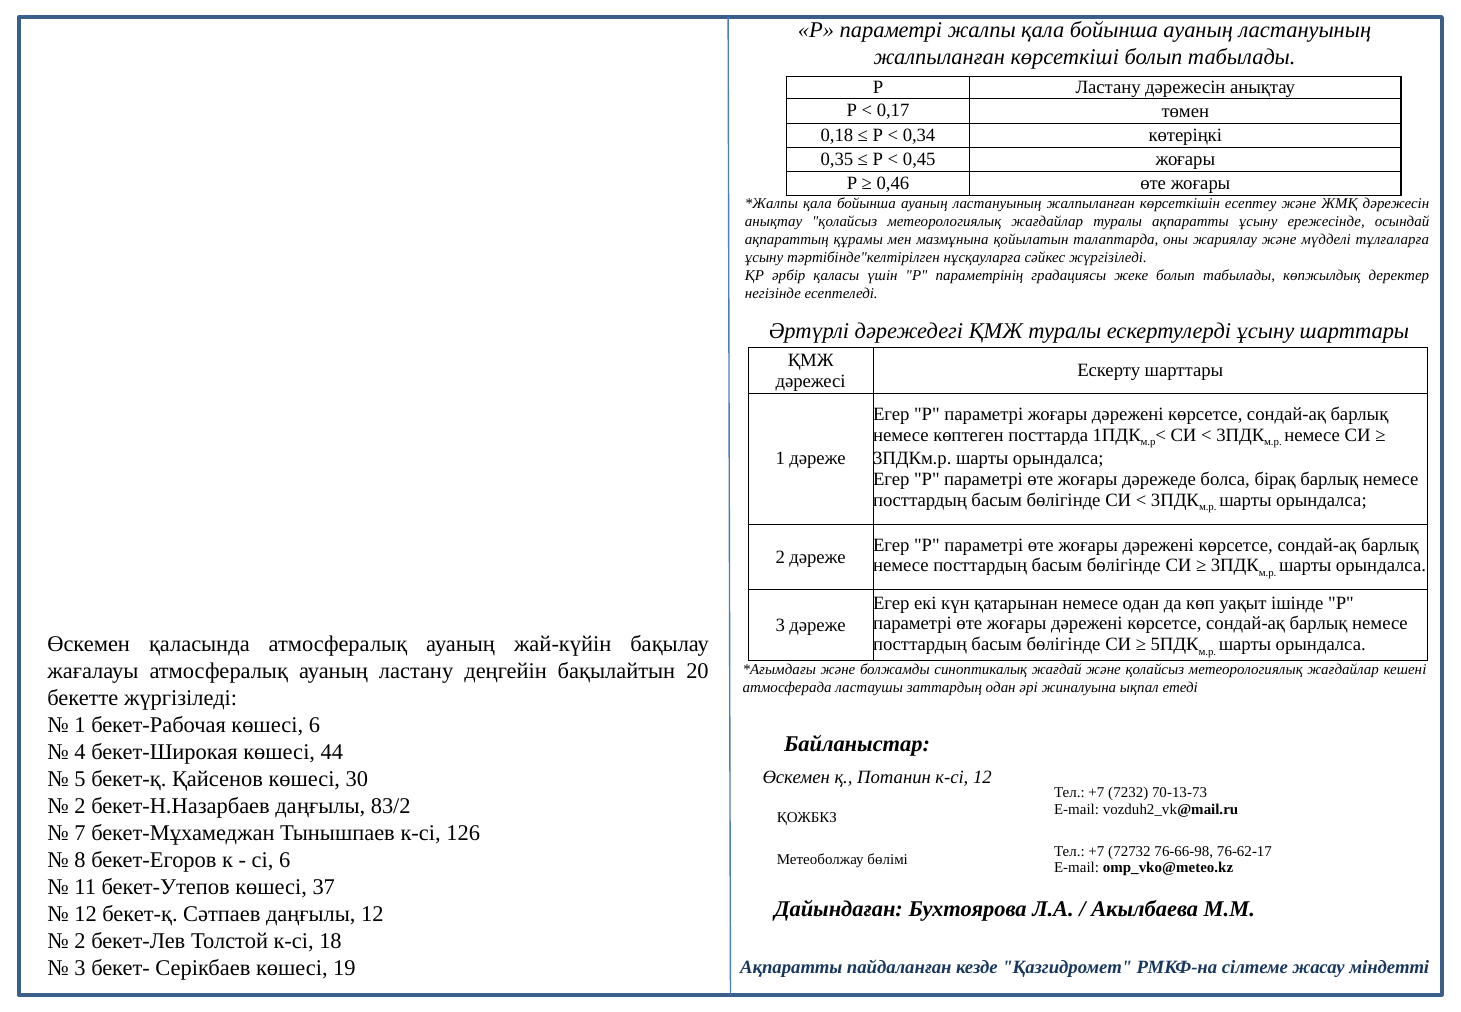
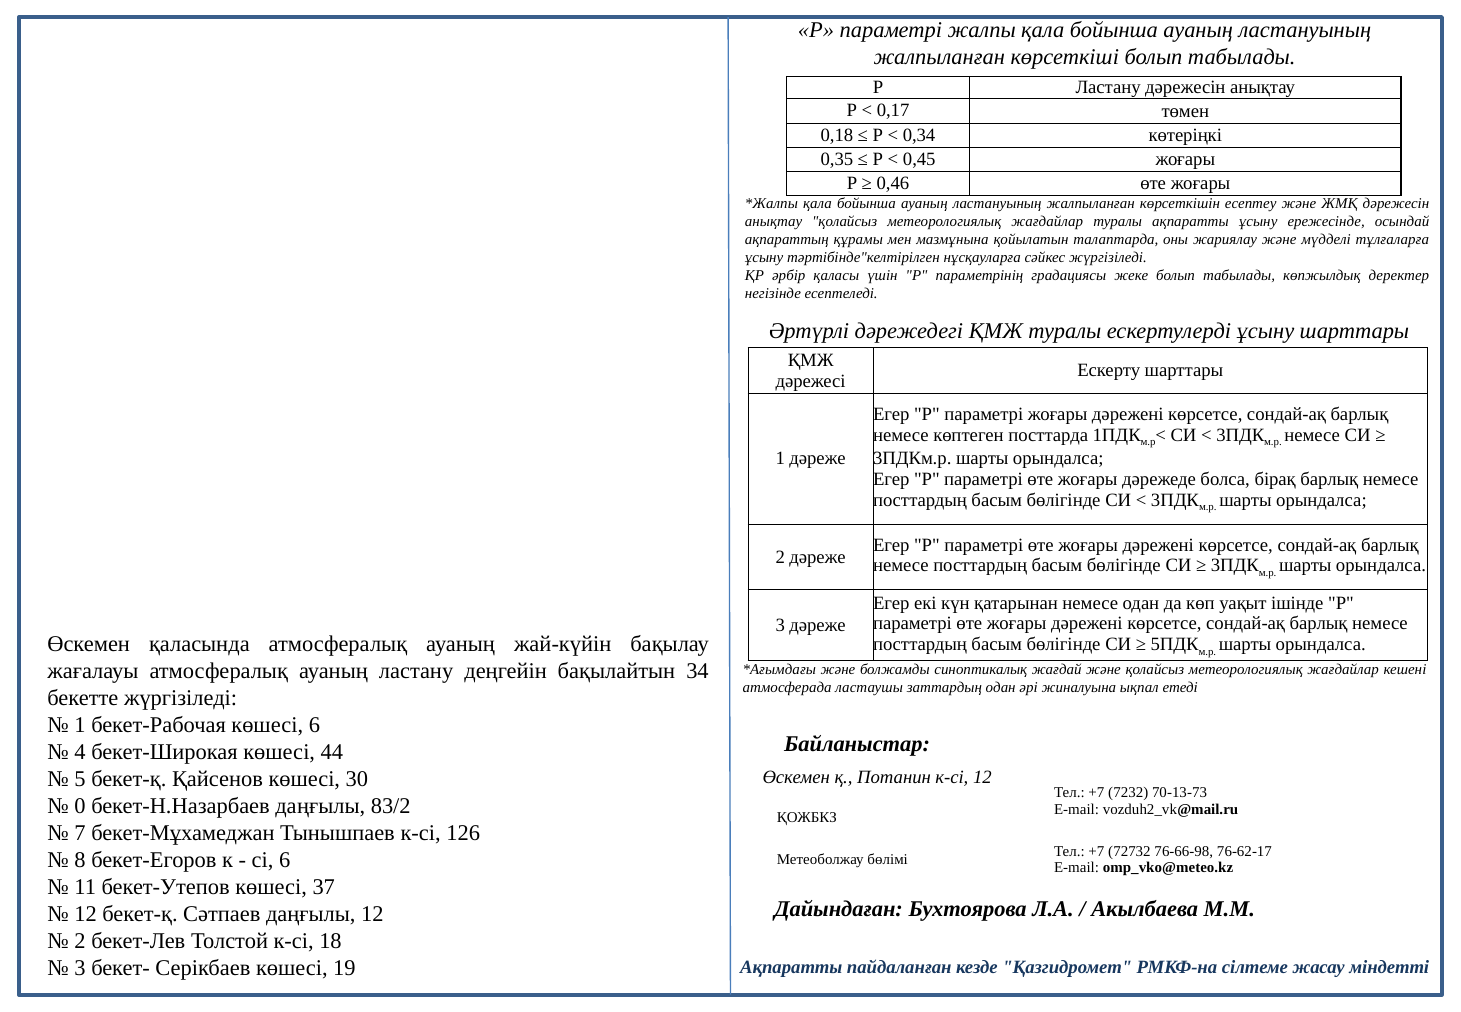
20: 20 -> 34
2 at (80, 806): 2 -> 0
